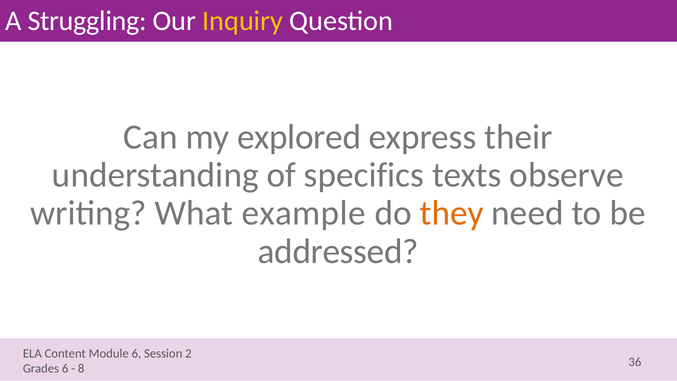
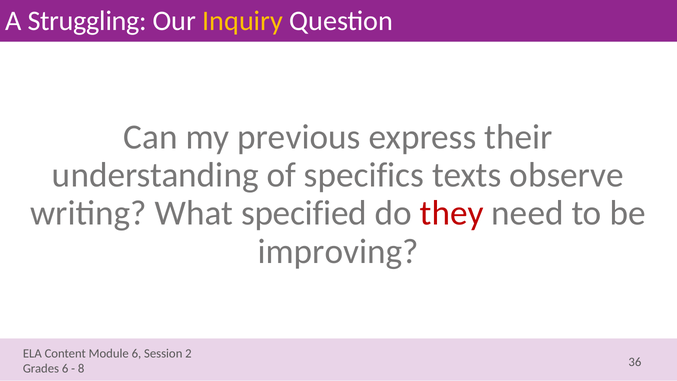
explored: explored -> previous
example: example -> specified
they colour: orange -> red
addressed: addressed -> improving
